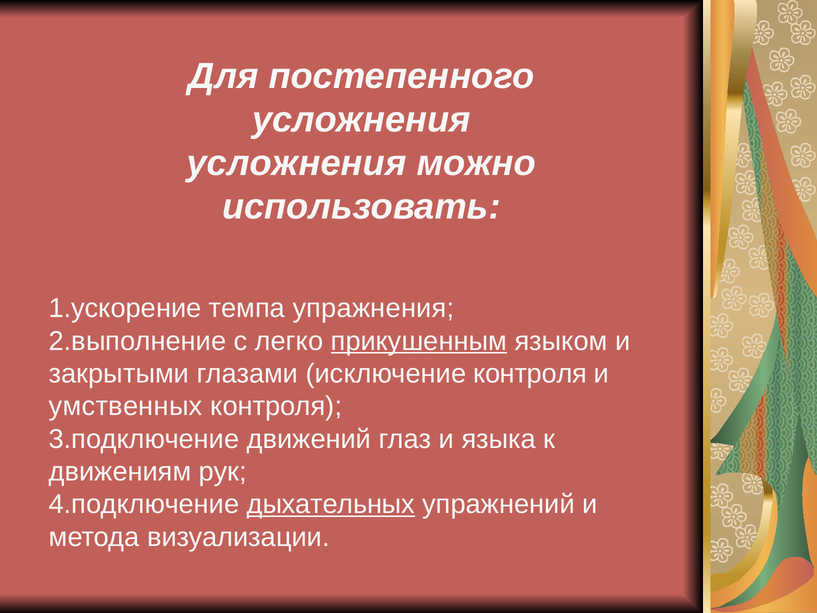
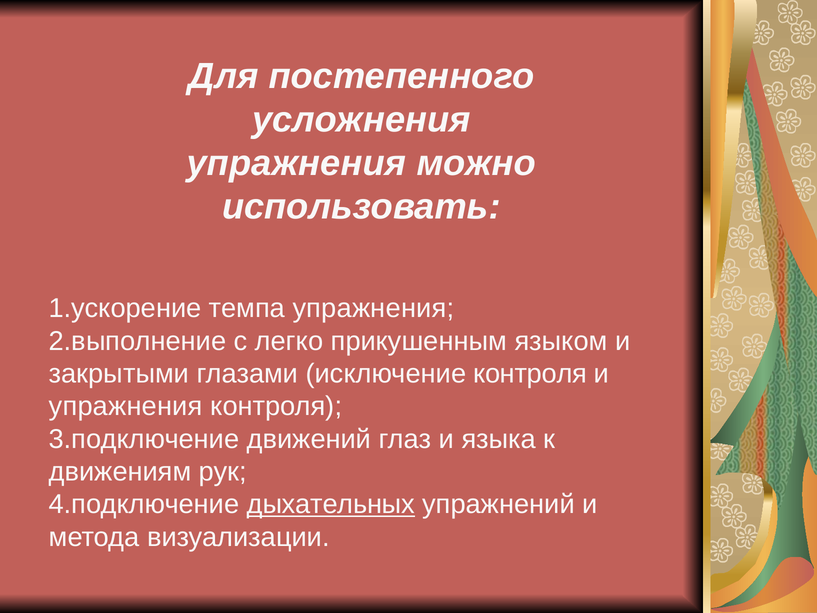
усложнения at (297, 163): усложнения -> упражнения
прикушенным underline: present -> none
умственных at (126, 406): умственных -> упражнения
